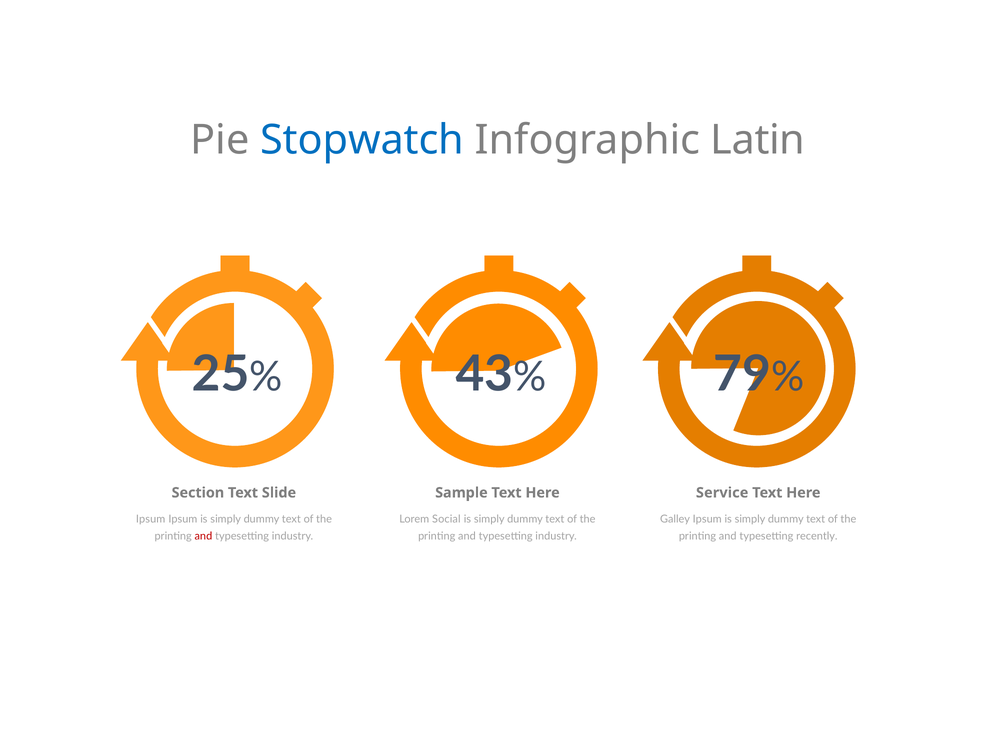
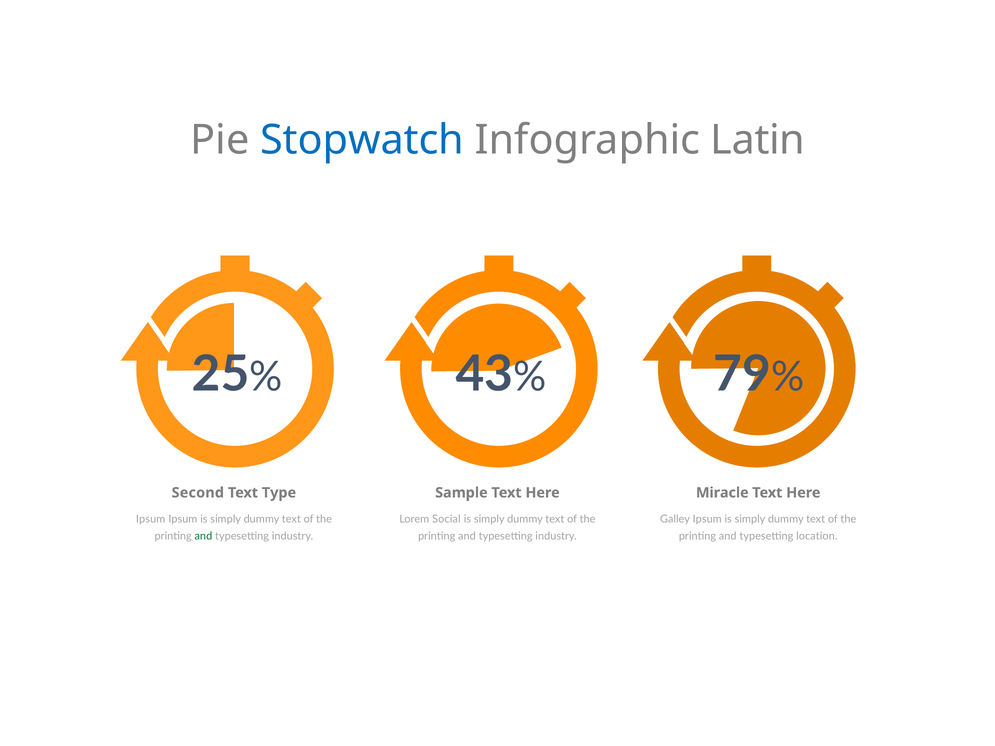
Section: Section -> Second
Slide: Slide -> Type
Service: Service -> Miracle
and at (203, 536) colour: red -> green
recently: recently -> location
